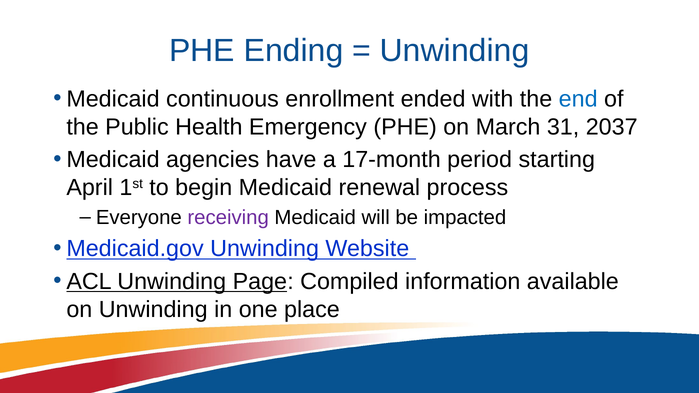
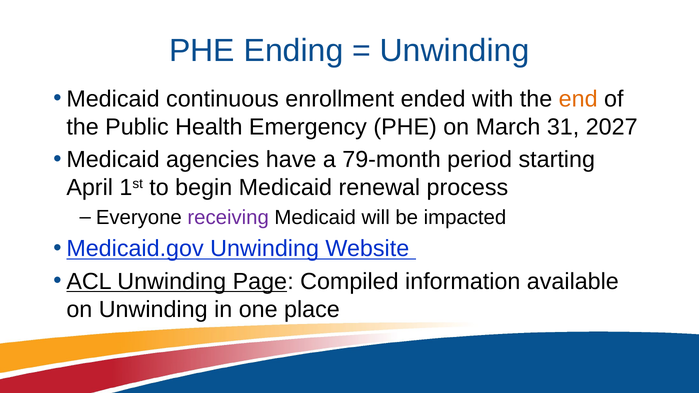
end colour: blue -> orange
2037: 2037 -> 2027
17-month: 17-month -> 79-month
